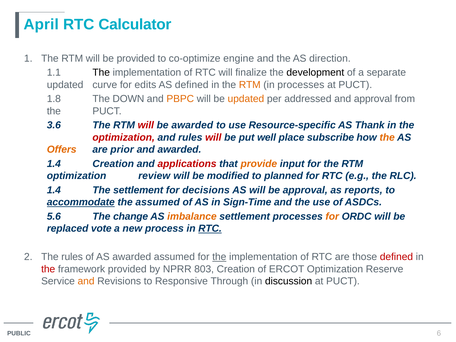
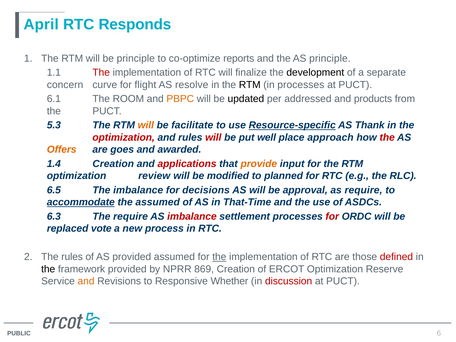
Calculator: Calculator -> Responds
be provided: provided -> principle
engine: engine -> reports
AS direction: direction -> principle
The at (101, 73) colour: black -> red
updated at (65, 85): updated -> concern
edits: edits -> flight
AS defined: defined -> resolve
RTM at (250, 85) colour: orange -> black
1.8: 1.8 -> 6.1
DOWN: DOWN -> ROOM
updated at (246, 99) colour: orange -> black
and approval: approval -> products
3.6: 3.6 -> 5.3
will at (146, 125) colour: red -> orange
be awarded: awarded -> facilitate
Resource-specific underline: none -> present
subscribe: subscribe -> approach
the at (387, 137) colour: orange -> red
prior: prior -> goes
1.4 at (54, 190): 1.4 -> 6.5
The settlement: settlement -> imbalance
as reports: reports -> require
Sign-Time: Sign-Time -> That-Time
5.6: 5.6 -> 6.3
The change: change -> require
imbalance at (192, 216) colour: orange -> red
for at (332, 216) colour: orange -> red
RTC at (210, 229) underline: present -> none
AS awarded: awarded -> provided
the at (48, 269) colour: red -> black
803: 803 -> 869
Through: Through -> Whether
discussion colour: black -> red
